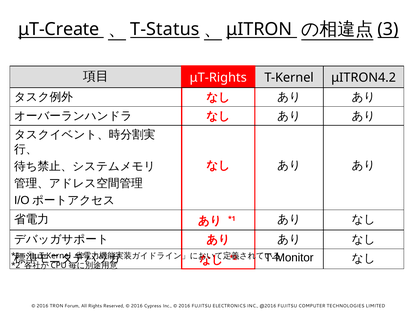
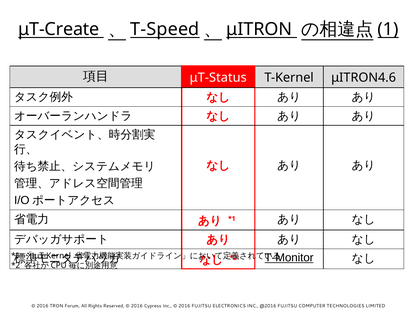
T-Status: T-Status -> T-Speed
3: 3 -> 1
μT-Rights: μT-Rights -> μT-Status
μITRON4.2: μITRON4.2 -> μITRON4.6
T-Monitor underline: none -> present
